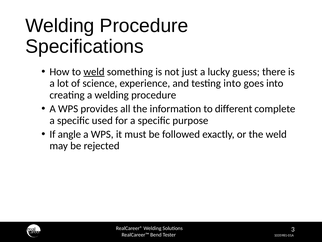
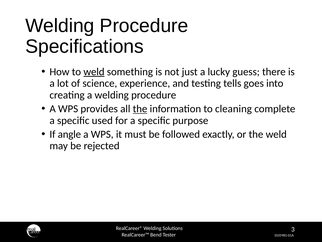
testing into: into -> tells
the at (140, 109) underline: none -> present
different: different -> cleaning
